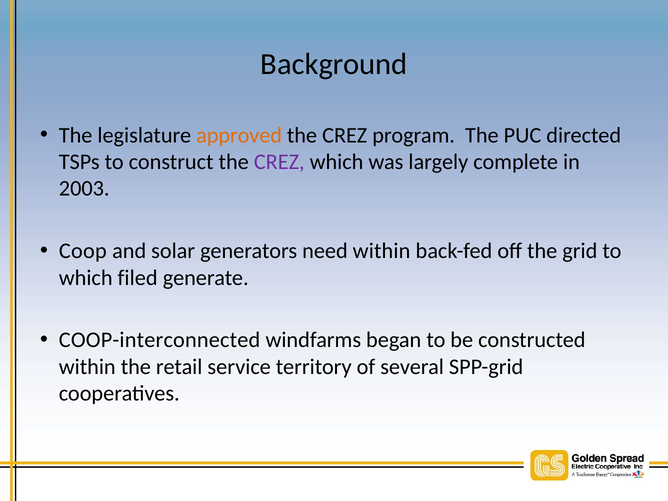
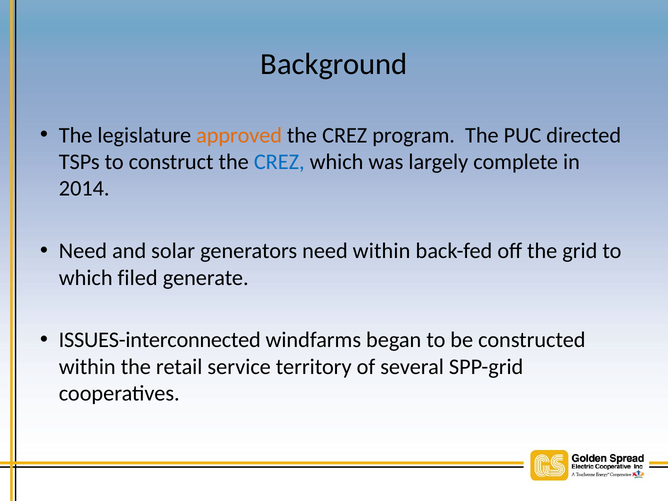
CREZ at (279, 162) colour: purple -> blue
2003: 2003 -> 2014
Coop at (83, 251): Coop -> Need
COOP-interconnected: COOP-interconnected -> ISSUES-interconnected
